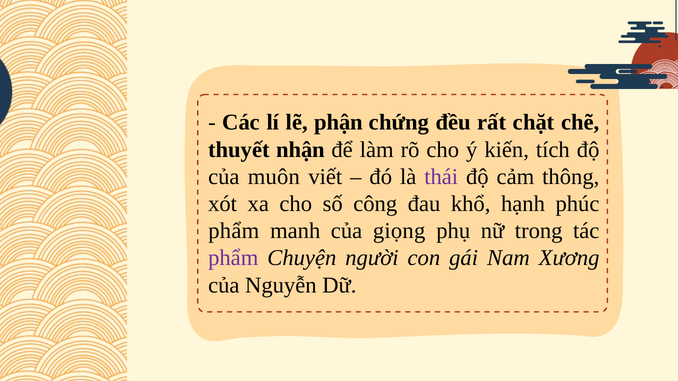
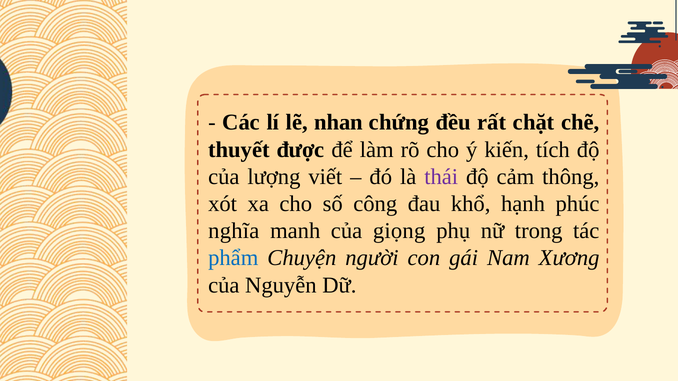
phận: phận -> nhan
nhận: nhận -> được
muôn: muôn -> lượng
phẩm at (234, 231): phẩm -> nghĩa
phẩm at (233, 258) colour: purple -> blue
